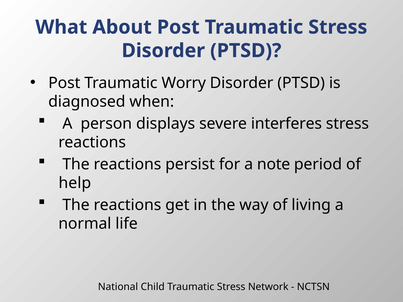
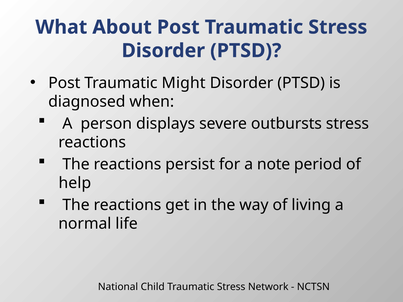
Worry: Worry -> Might
interferes: interferes -> outbursts
